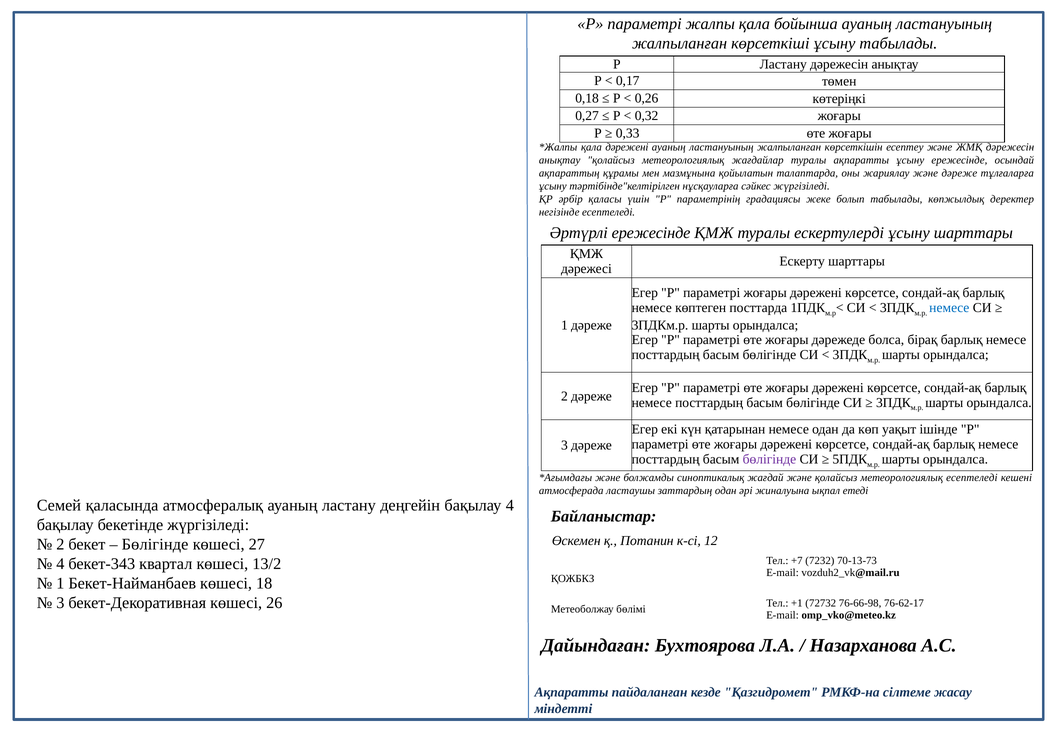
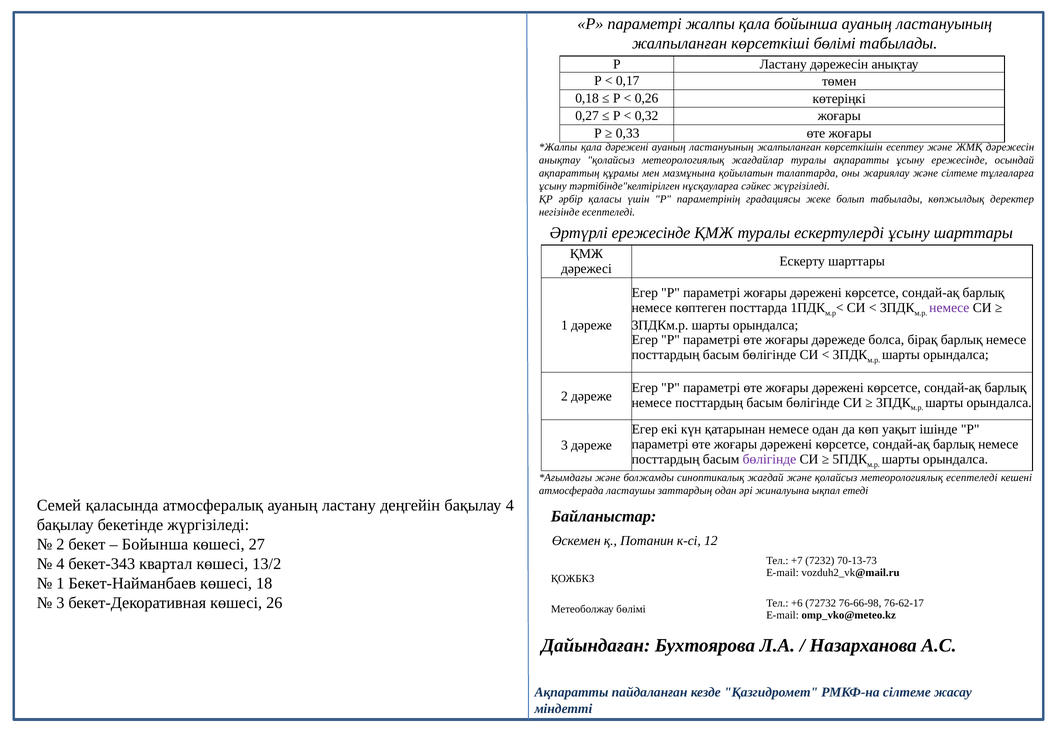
көрсеткіші ұсыну: ұсыну -> бөлімі
және дәреже: дәреже -> сілтеме
немесе at (949, 308) colour: blue -> purple
Бөлігінде at (155, 544): Бөлігінде -> Бойынша
+1: +1 -> +6
